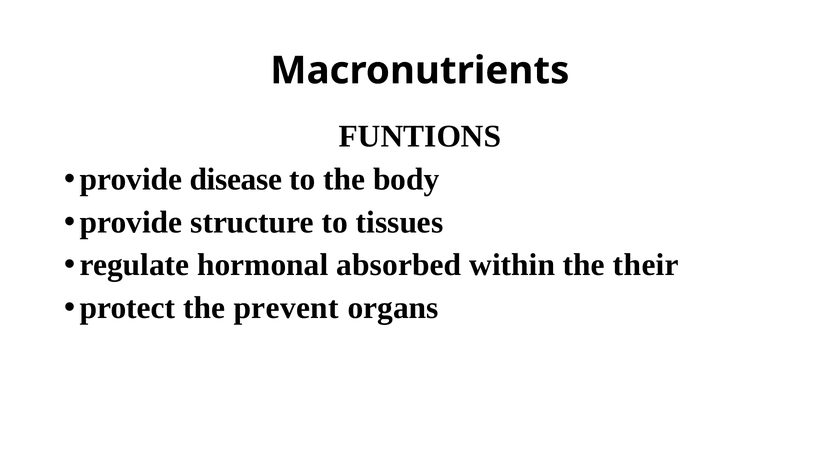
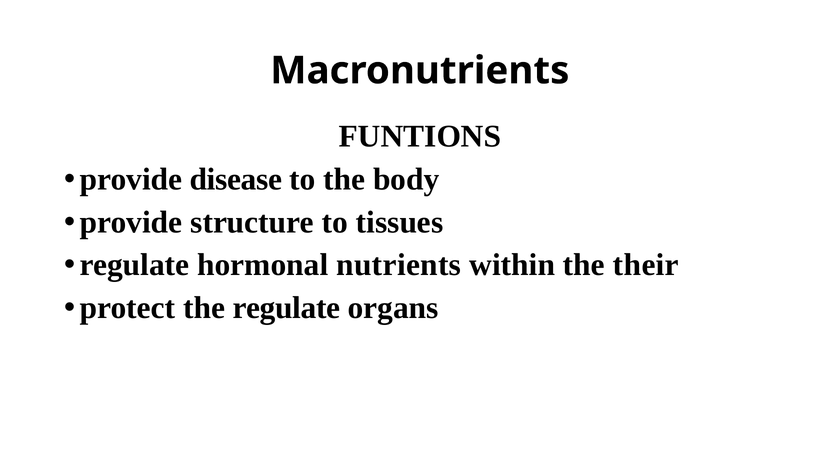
absorbed: absorbed -> nutrients
the prevent: prevent -> regulate
